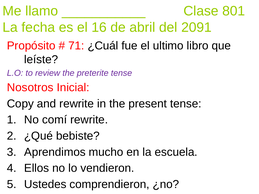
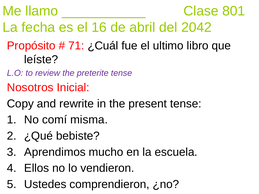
2091: 2091 -> 2042
comí rewrite: rewrite -> misma
